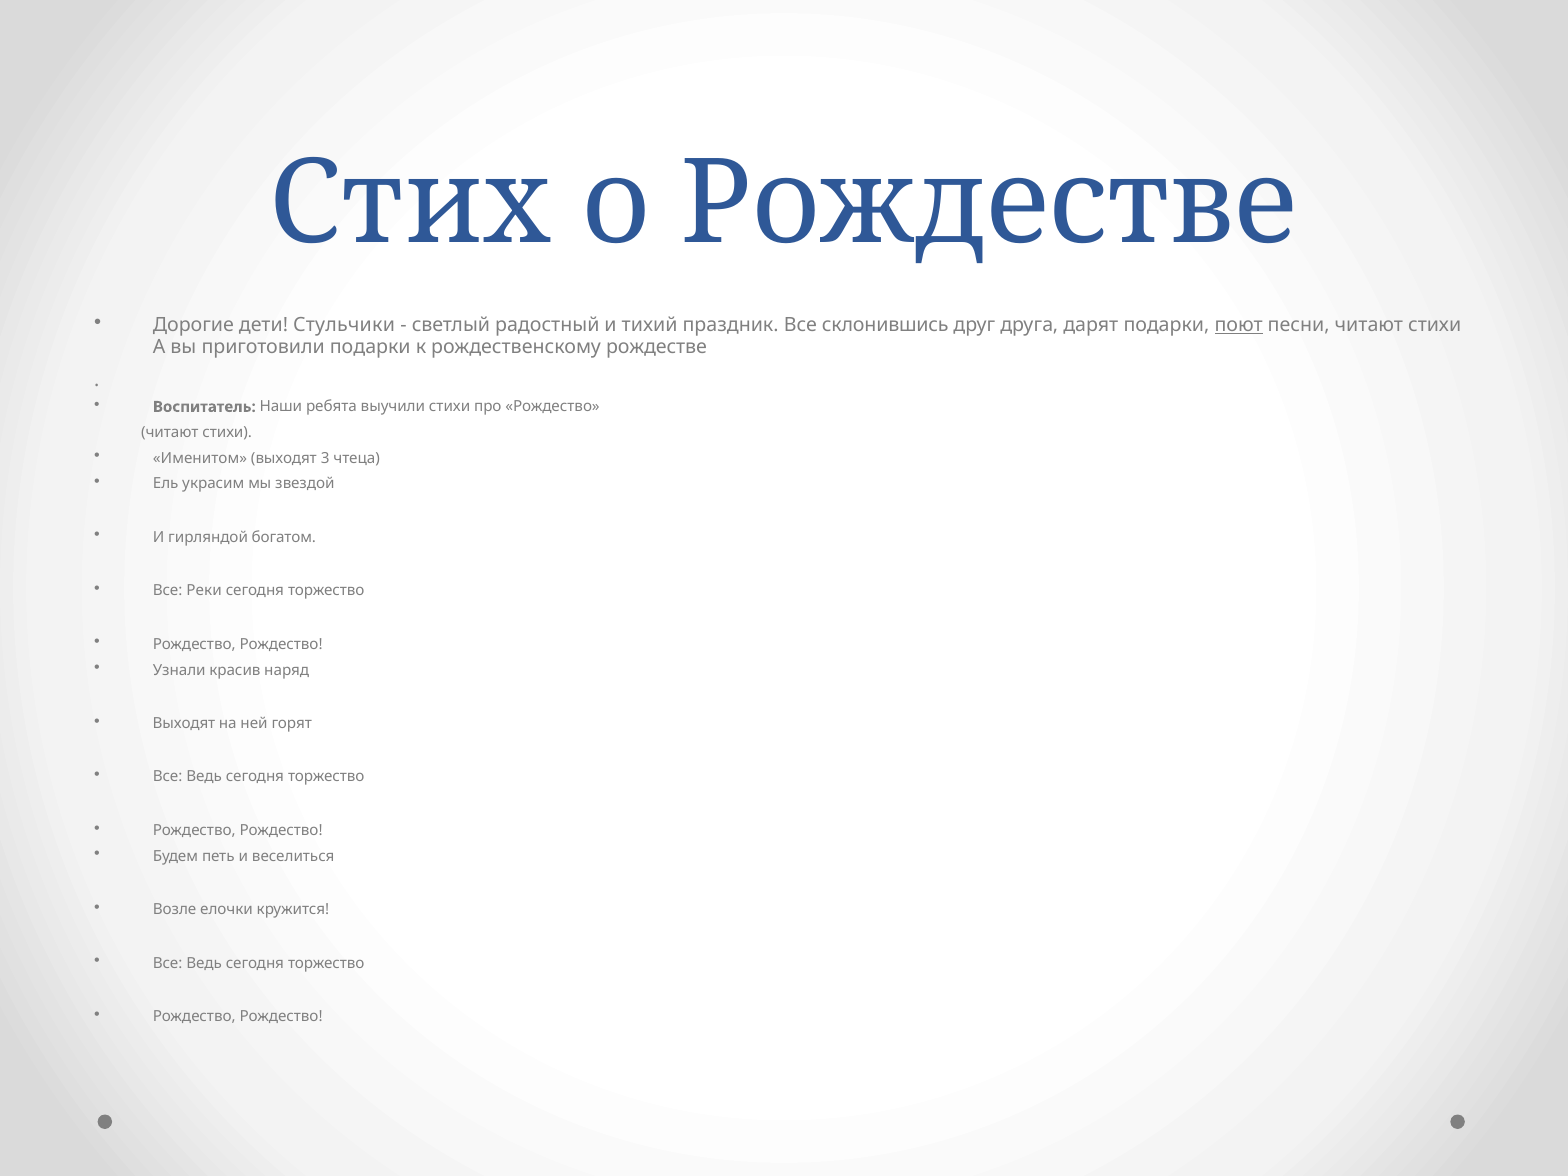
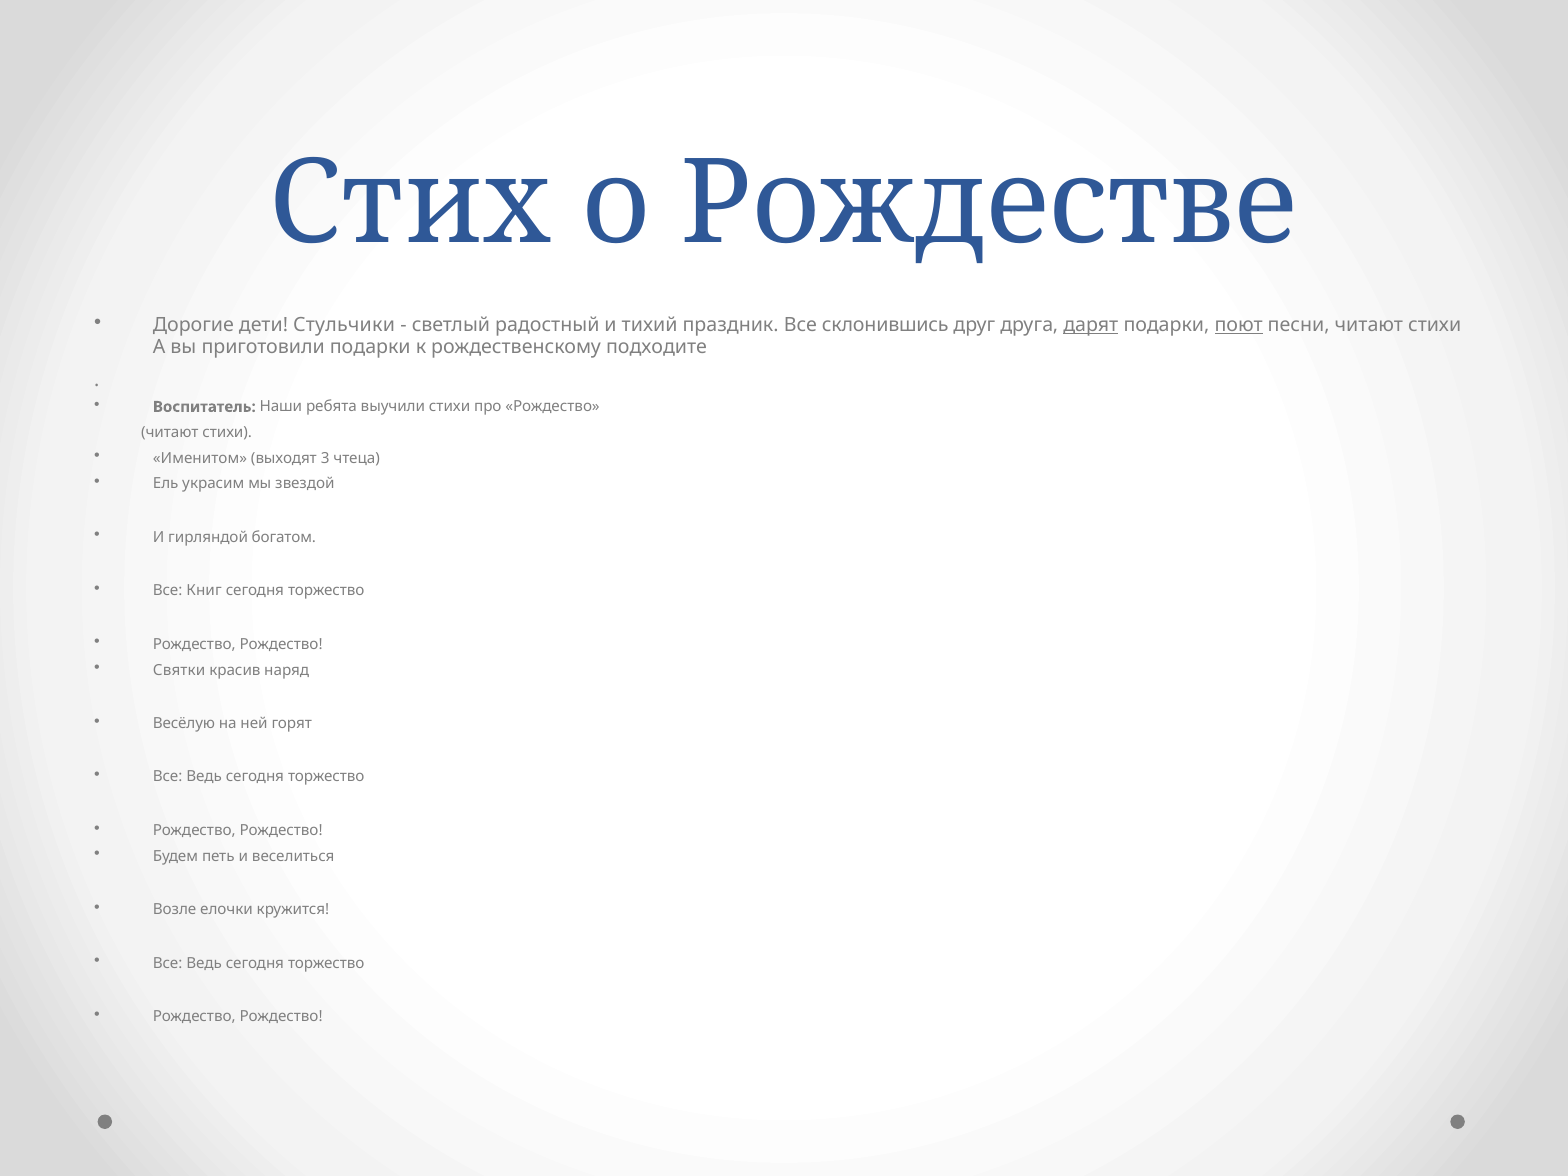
дарят underline: none -> present
рождественскому рождестве: рождестве -> подходите
Реки: Реки -> Книг
Узнали: Узнали -> Святки
Выходят at (184, 723): Выходят -> Весёлую
